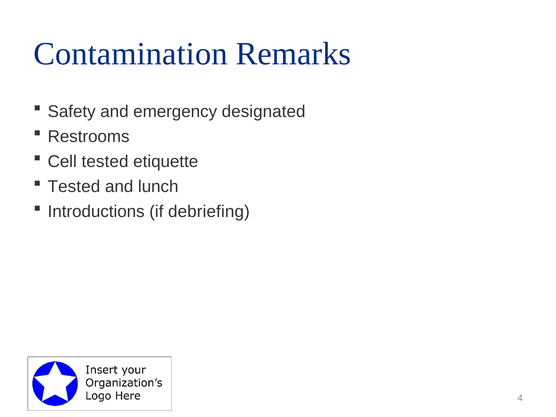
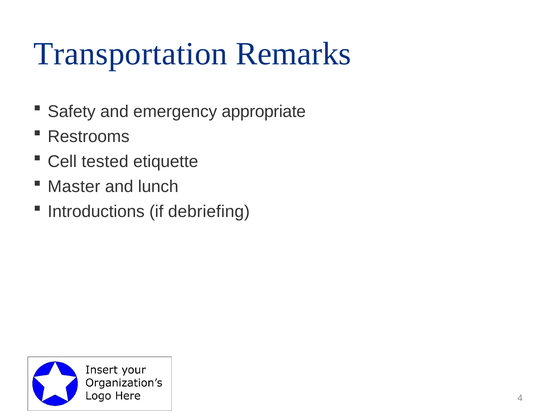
Contamination: Contamination -> Transportation
designated: designated -> appropriate
Tested at (74, 187): Tested -> Master
